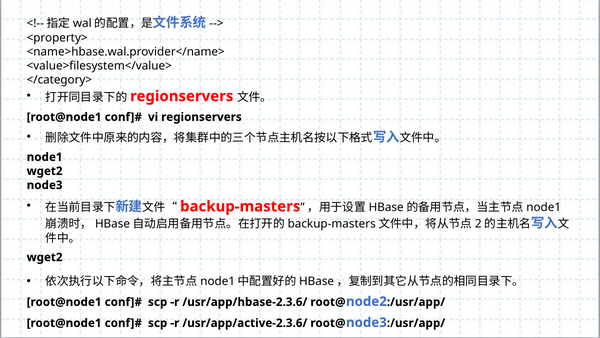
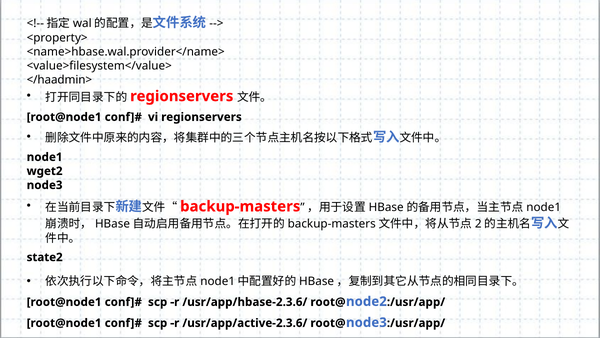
</category>: </category> -> </haadmin>
wget2 at (45, 257): wget2 -> state2
